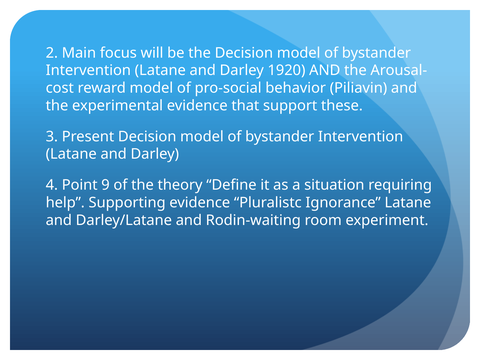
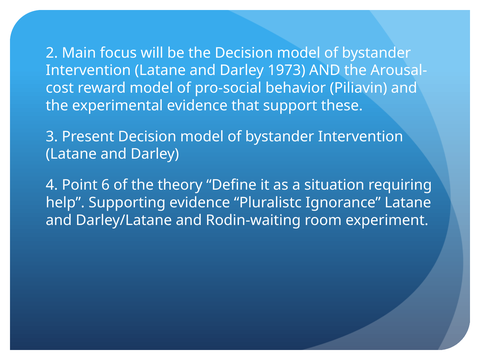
1920: 1920 -> 1973
9: 9 -> 6
